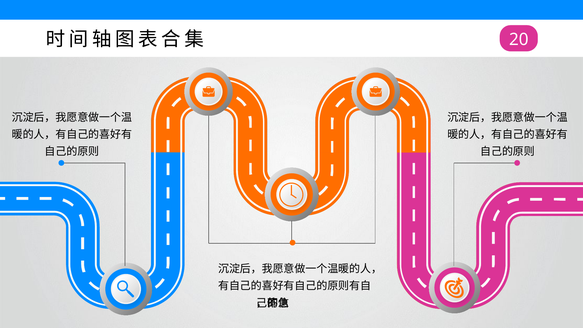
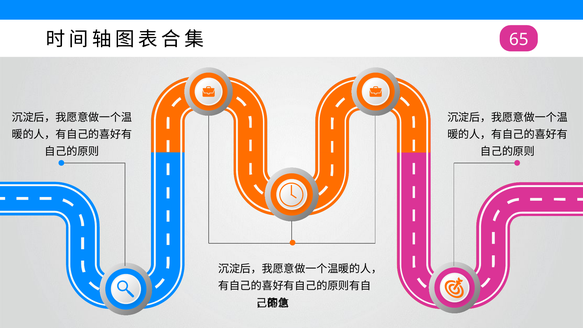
20: 20 -> 65
